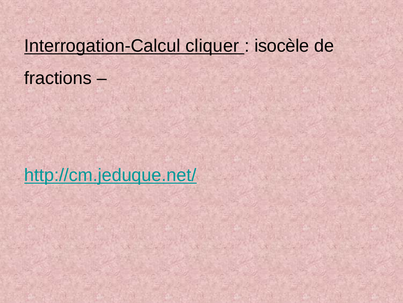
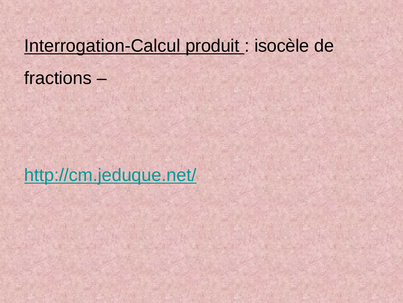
cliquer: cliquer -> produit
